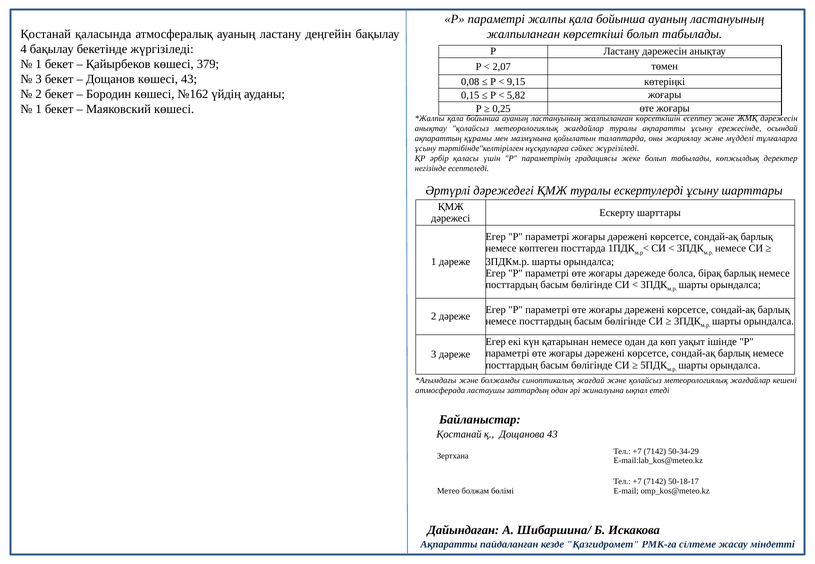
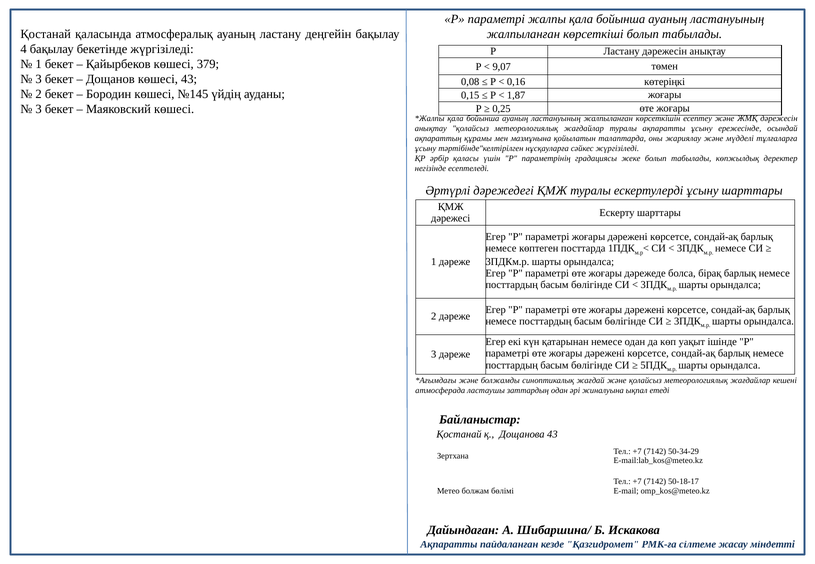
2,07: 2,07 -> 9,07
9,15: 9,15 -> 0,16
№162: №162 -> №145
5,82: 5,82 -> 1,87
1 at (39, 109): 1 -> 3
